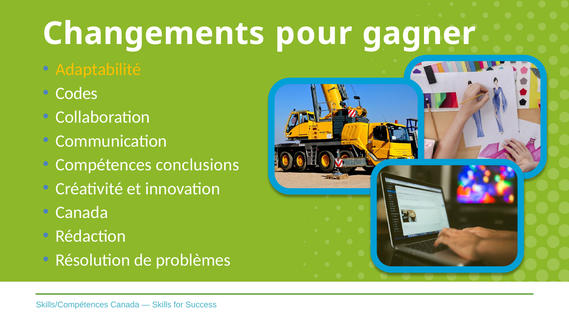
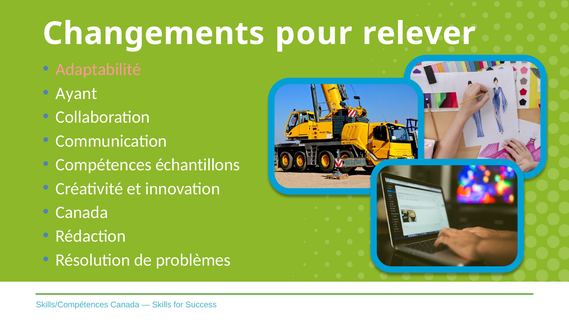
gagner: gagner -> relever
Adaptabilité colour: yellow -> pink
Codes: Codes -> Ayant
conclusions: conclusions -> échantillons
